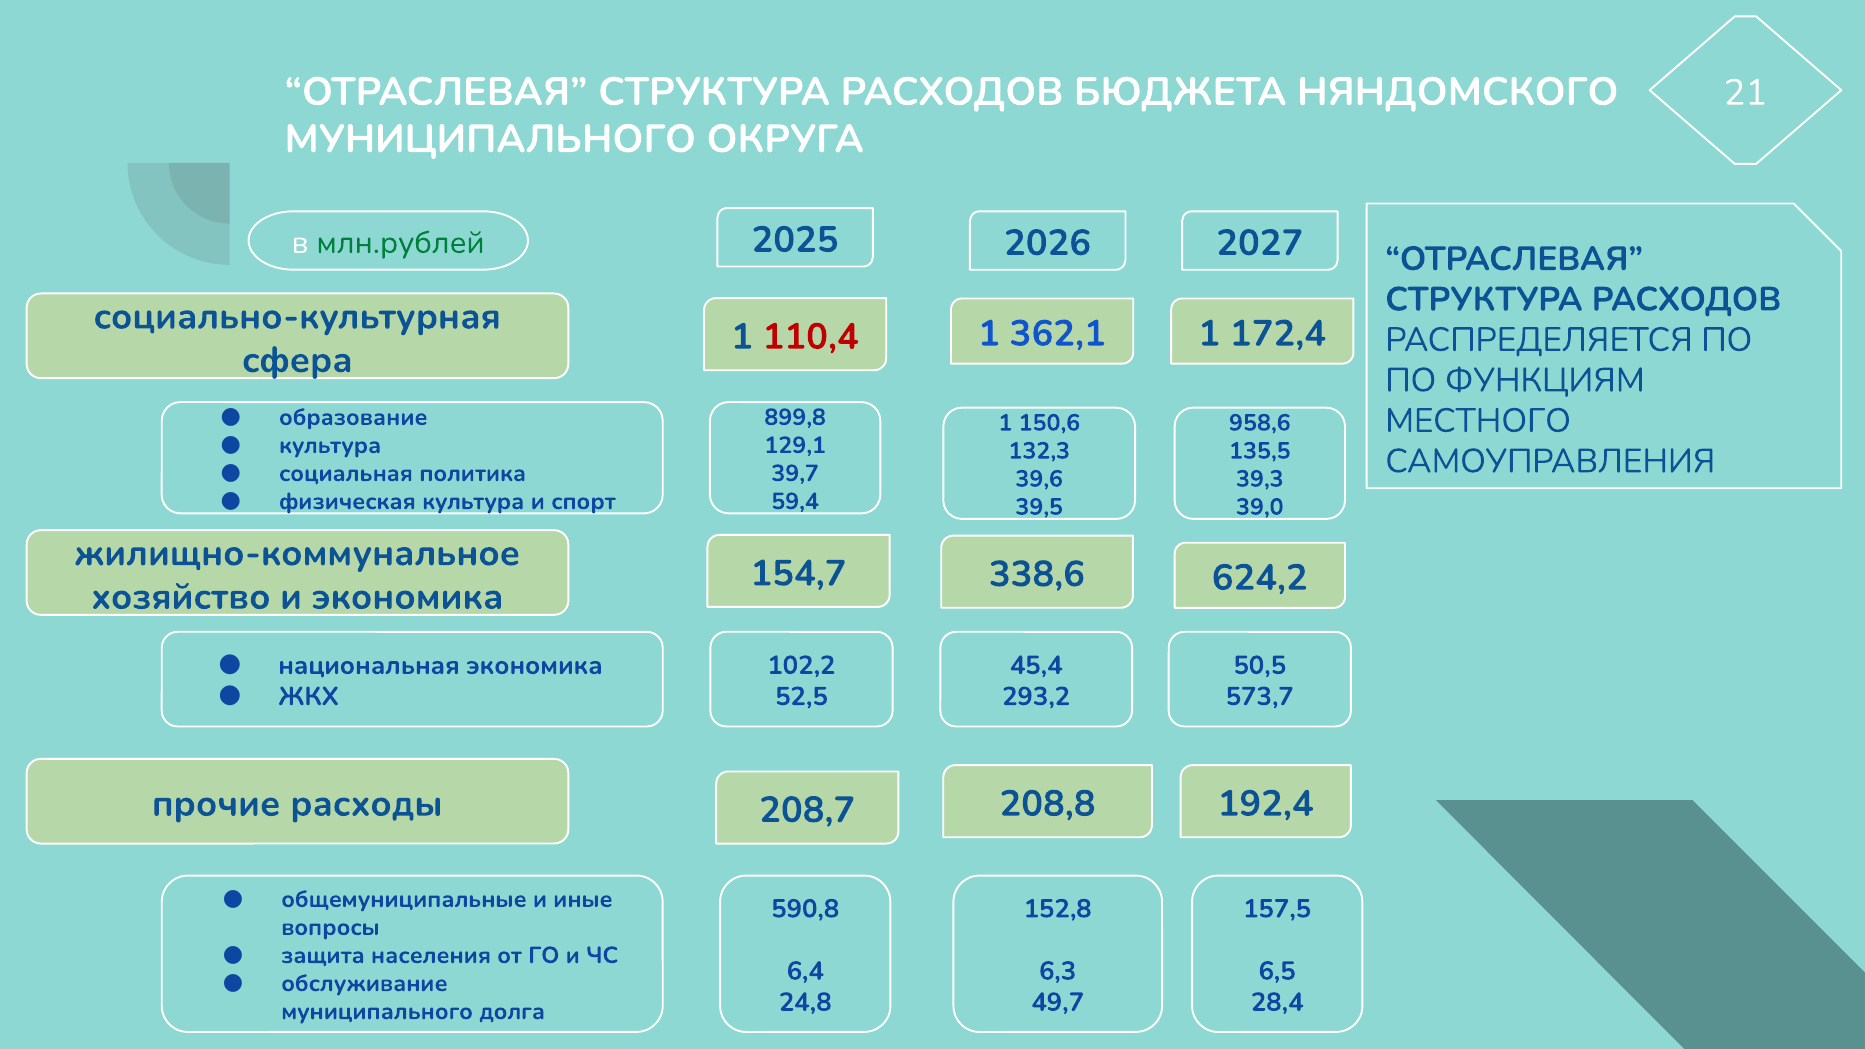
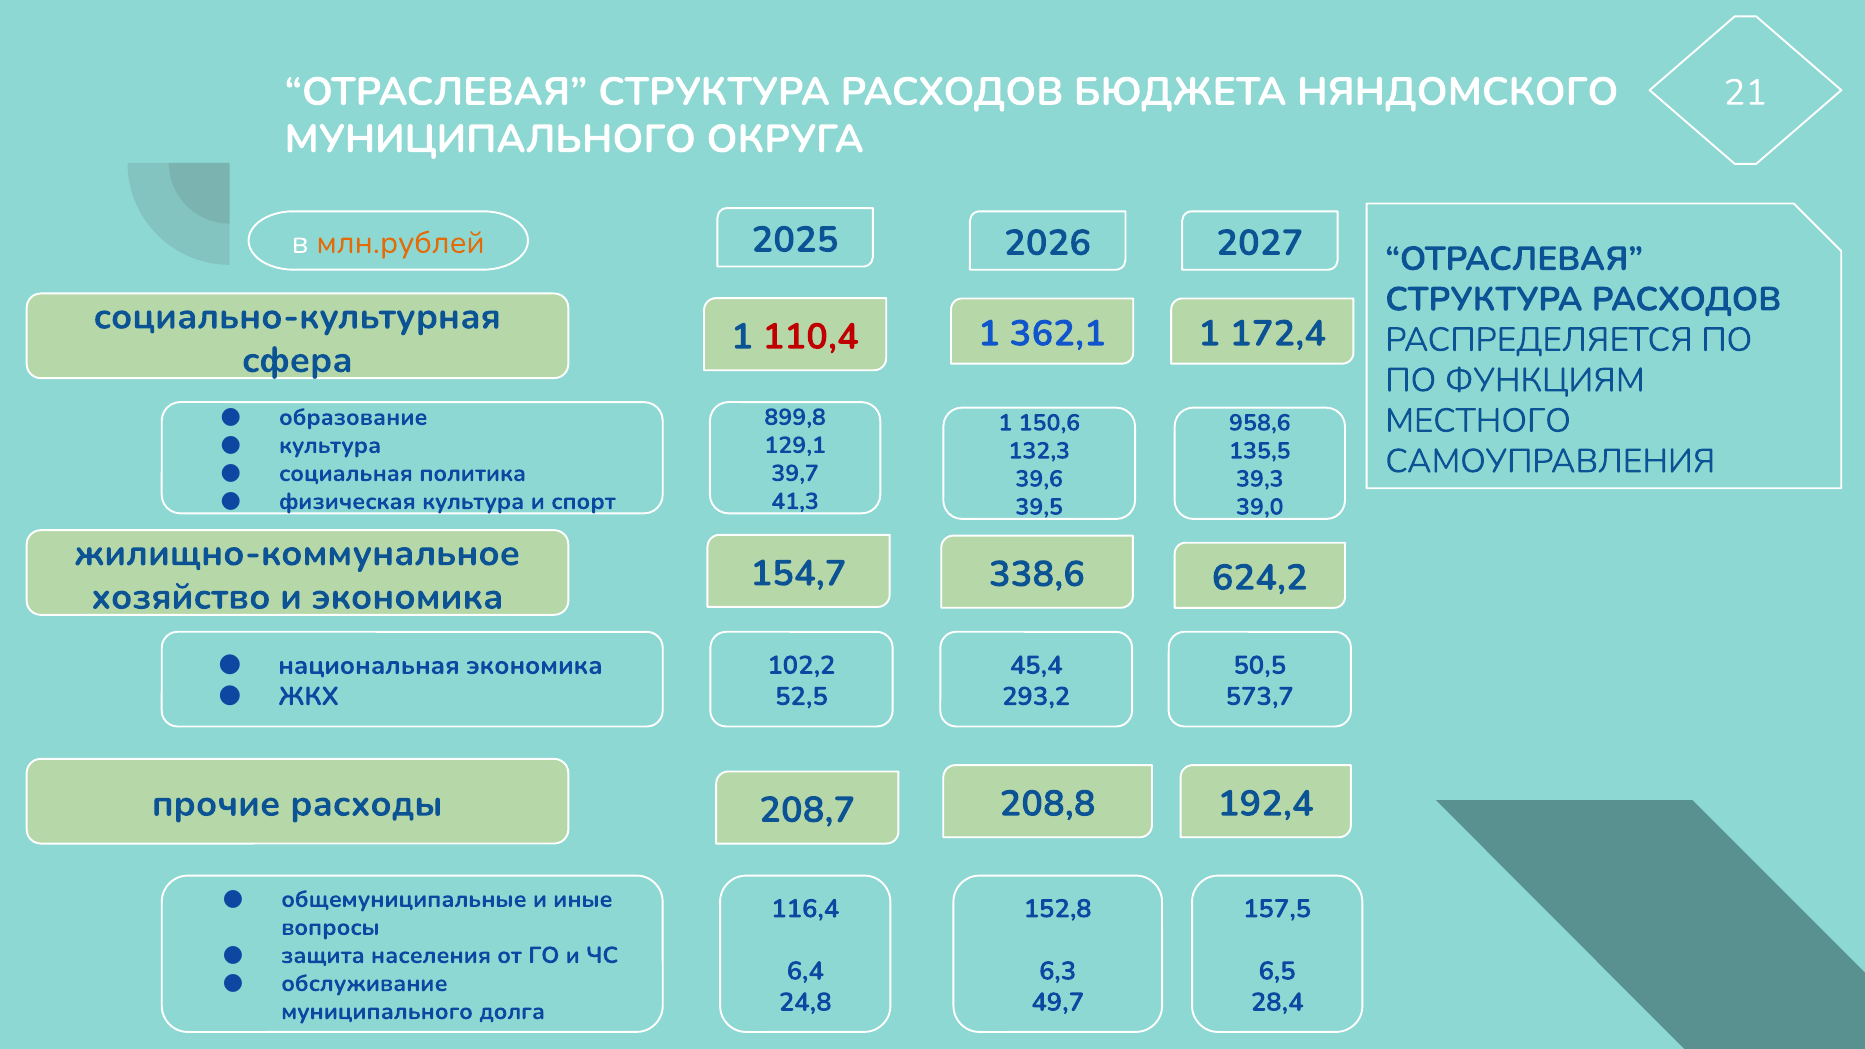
млн.рублей colour: green -> orange
59,4: 59,4 -> 41,3
590,8: 590,8 -> 116,4
